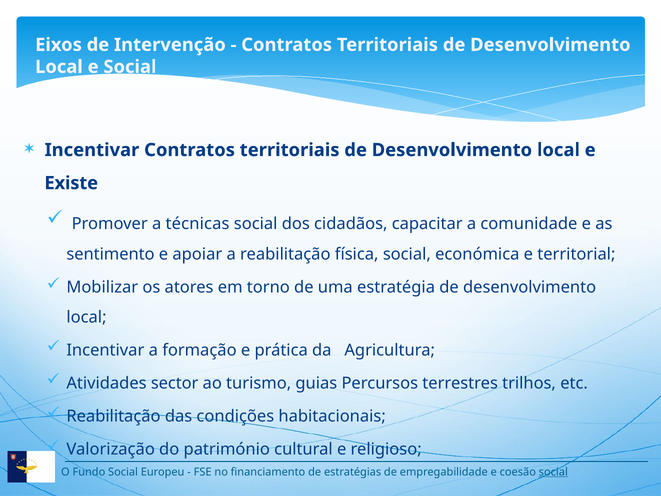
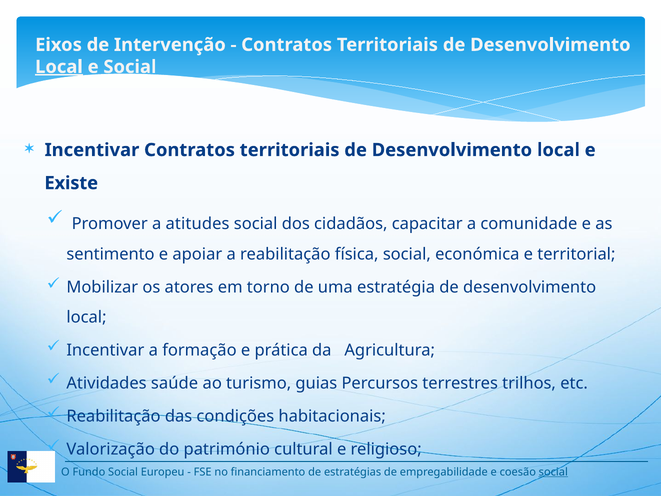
Local at (59, 67) underline: none -> present
técnicas: técnicas -> atitudes
sector: sector -> saúde
